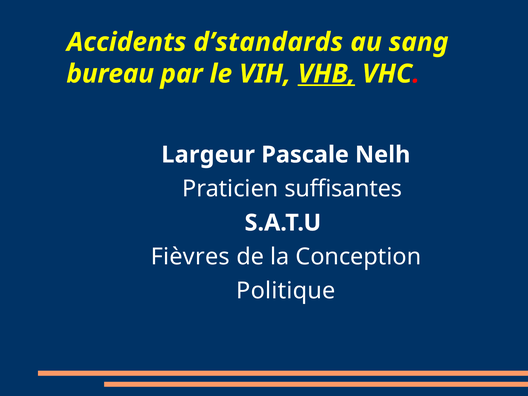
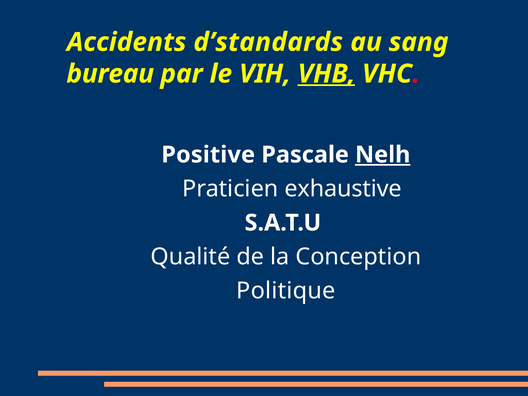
Largeur: Largeur -> Positive
Nelh underline: none -> present
suffisantes: suffisantes -> exhaustive
Fièvres: Fièvres -> Qualité
